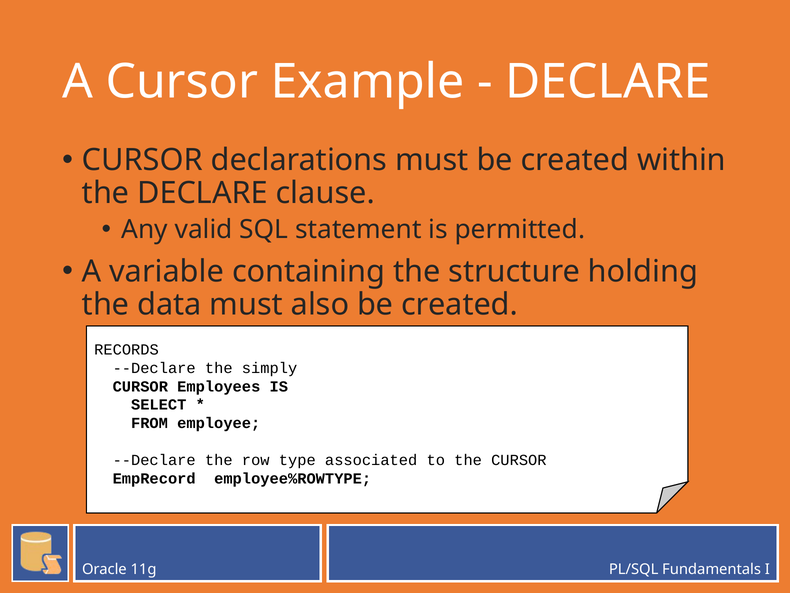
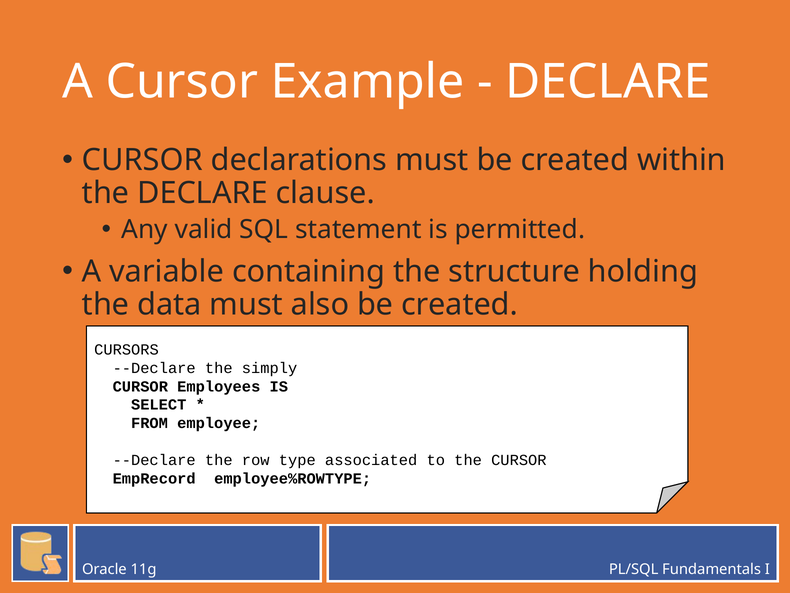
RECORDS: RECORDS -> CURSORS
